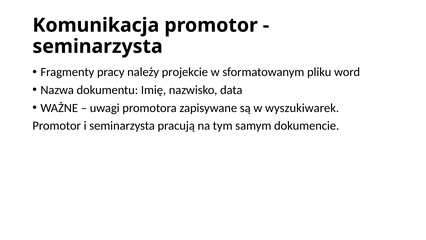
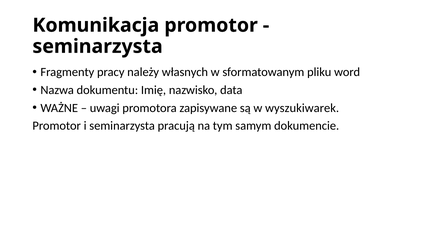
projekcie: projekcie -> własnych
